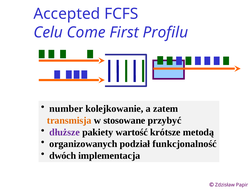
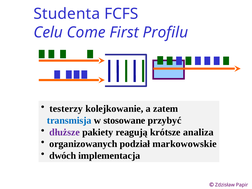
Accepted: Accepted -> Studenta
number: number -> testerzy
transmisja colour: orange -> blue
wartość: wartość -> reagują
metodą: metodą -> analiza
funkcjonalność: funkcjonalność -> markowowskie
